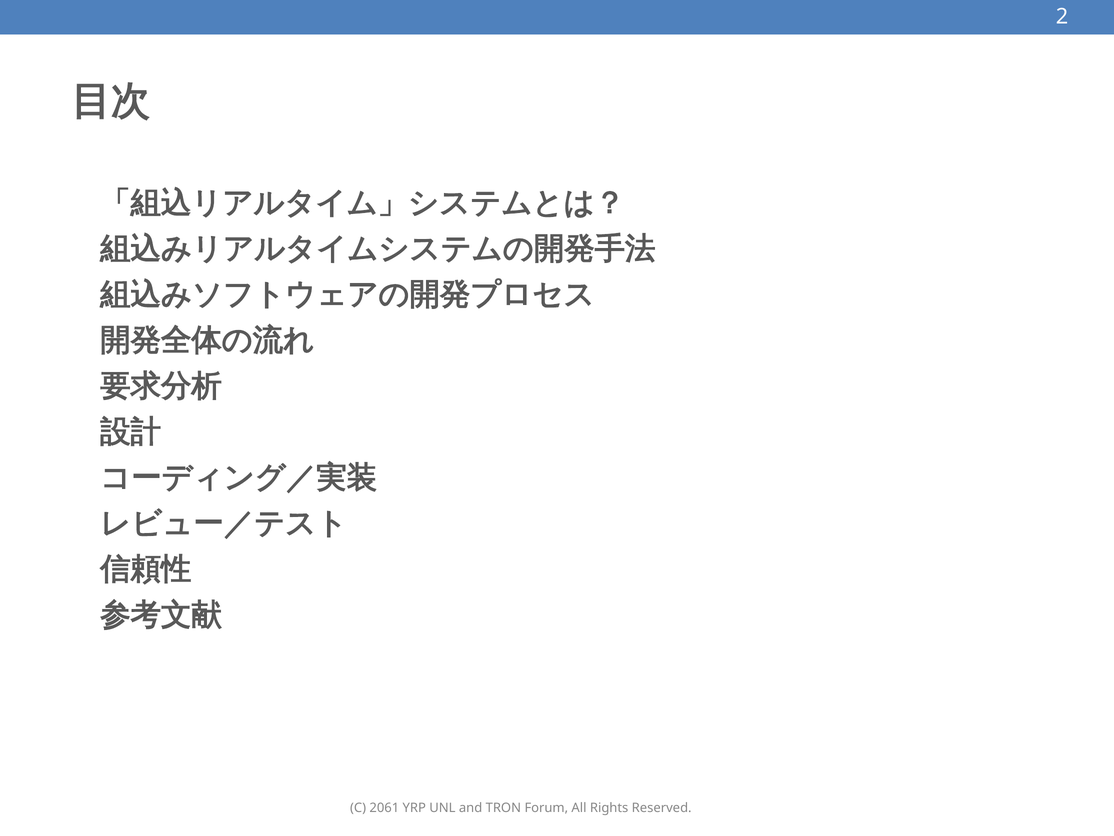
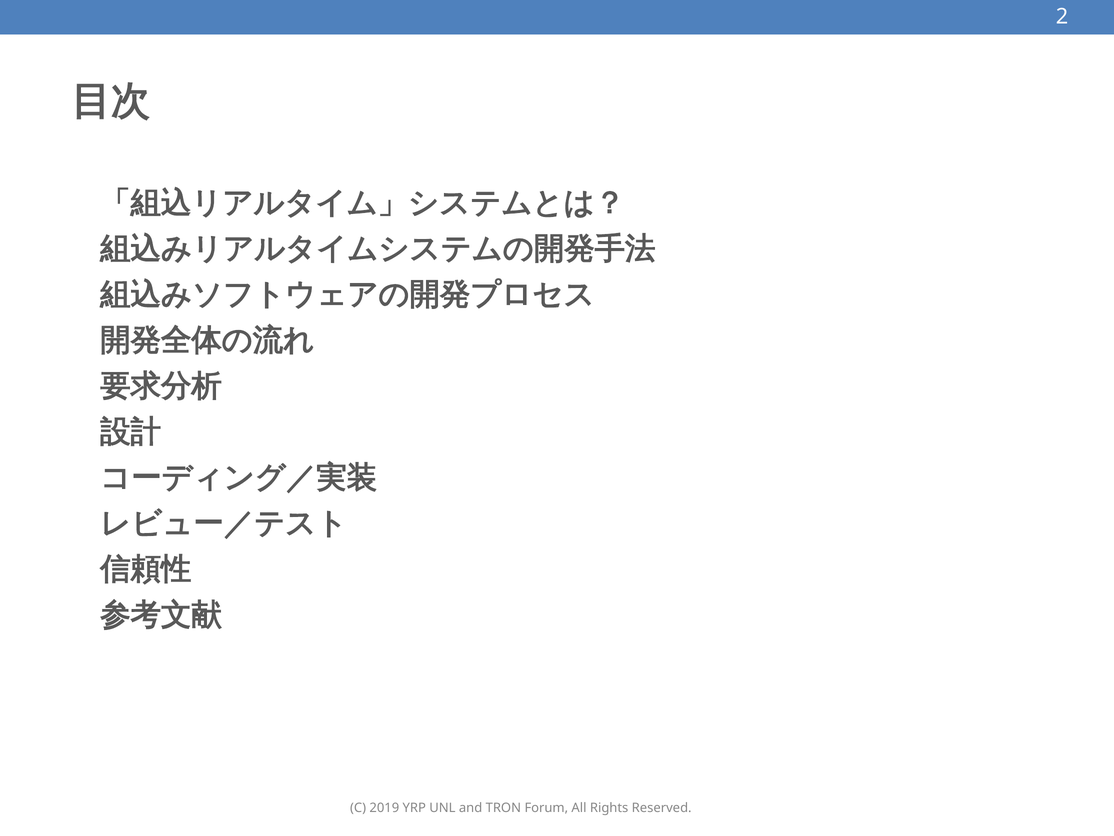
2061: 2061 -> 2019
